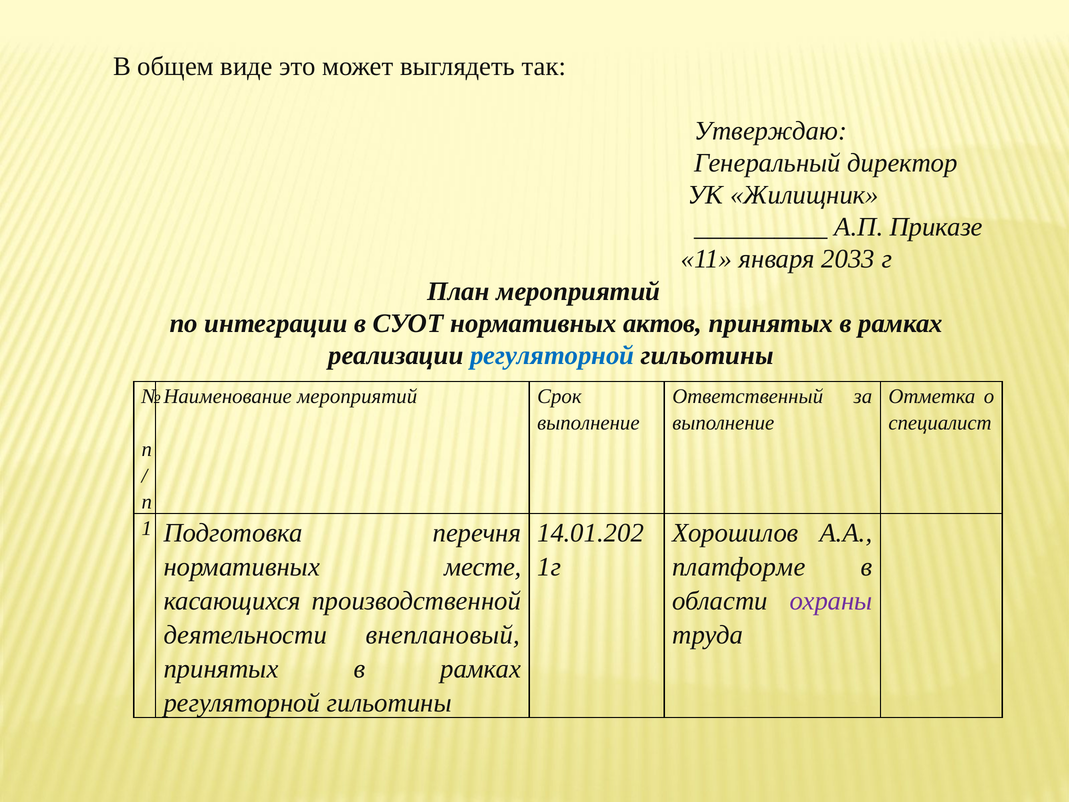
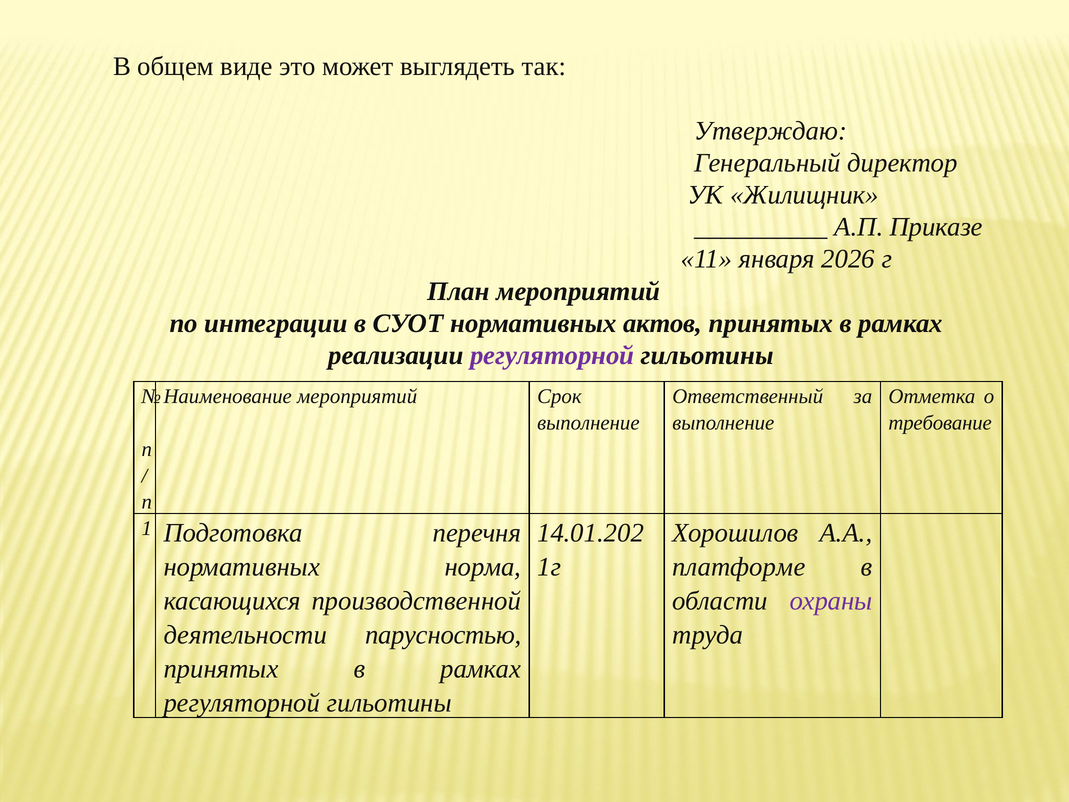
2033: 2033 -> 2026
регуляторной at (552, 355) colour: blue -> purple
специалист: специалист -> требование
месте: месте -> норма
внеплановый: внеплановый -> парусностью
